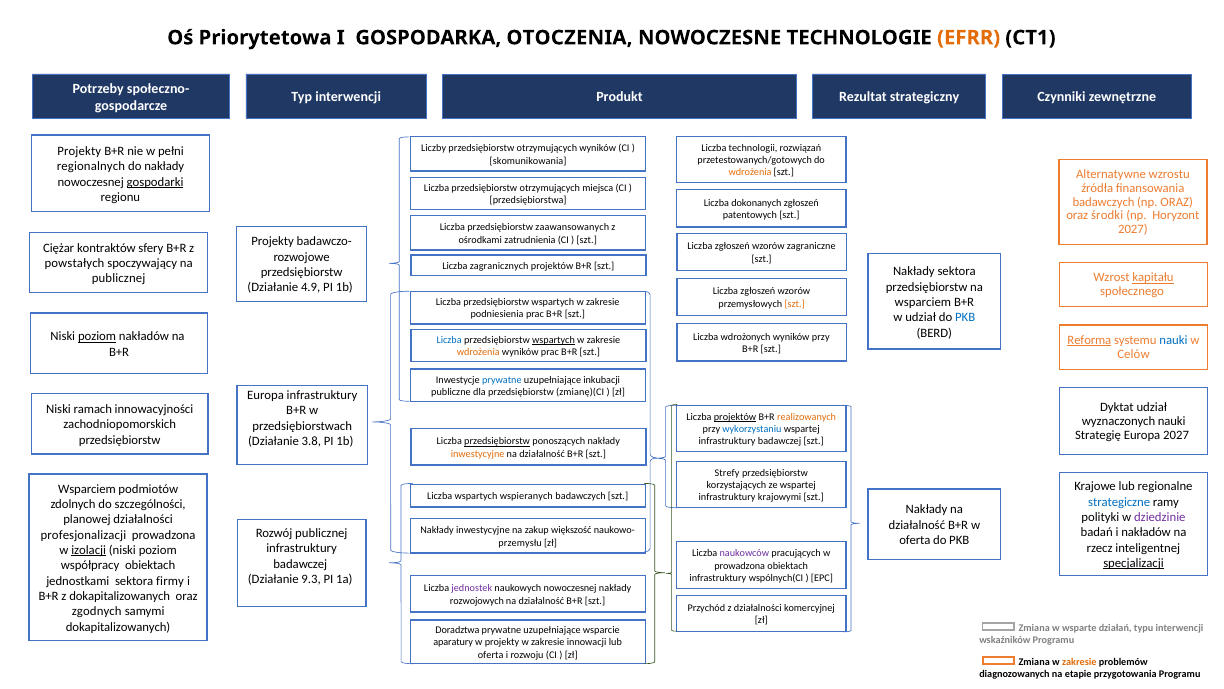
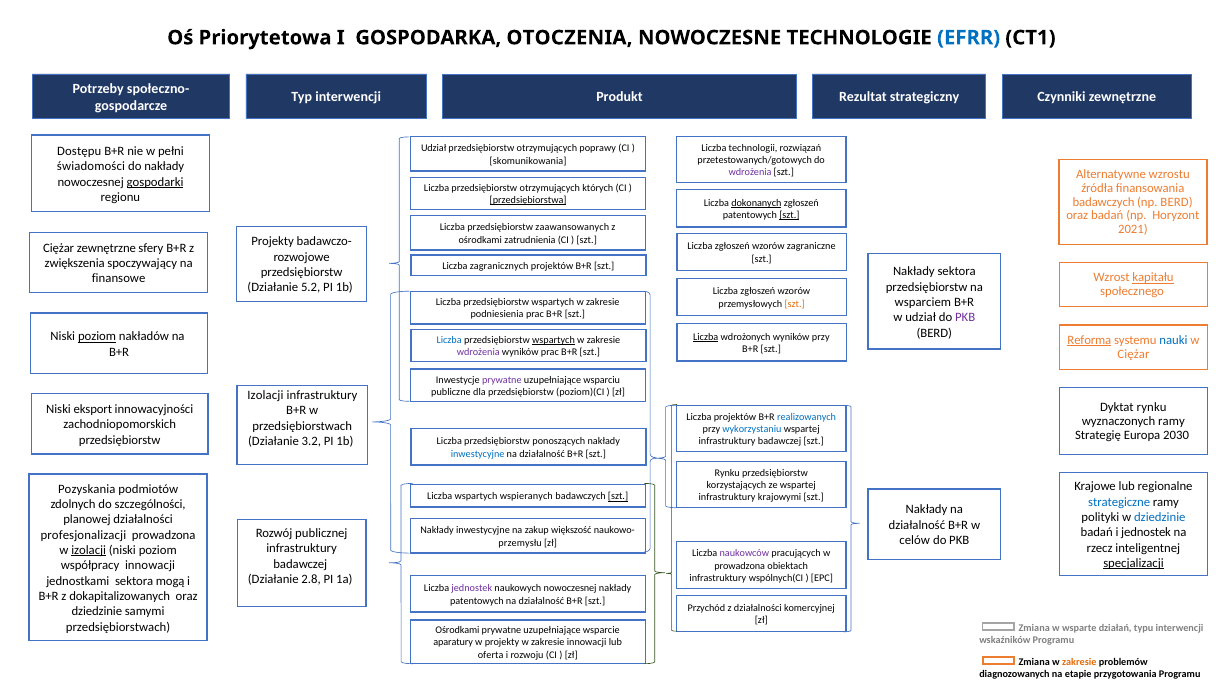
EFRR colour: orange -> blue
Liczby at (434, 149): Liczby -> Udział
otrzymujących wyników: wyników -> poprawy
Projekty at (79, 151): Projekty -> Dostępu
regionalnych: regionalnych -> świadomości
wdrożenia at (750, 172) colour: orange -> purple
miejsca: miejsca -> których
przedsiębiorstwa underline: none -> present
np ORAZ: ORAZ -> BERD
dokonanych underline: none -> present
oraz środki: środki -> badań
szt at (789, 215) underline: none -> present
2027 at (1133, 229): 2027 -> 2021
Ciężar kontraktów: kontraktów -> zewnętrzne
powstałych: powstałych -> zwiększenia
publicznej at (119, 278): publicznej -> finansowe
4.9: 4.9 -> 5.2
PKB at (965, 317) colour: blue -> purple
Liczba at (706, 337) underline: none -> present
wdrożenia at (478, 352) colour: orange -> purple
Celów at (1133, 354): Celów -> Ciężar
prywatne at (502, 380) colour: blue -> purple
inkubacji: inkubacji -> wsparciu
zmianę)(CI: zmianę)(CI -> poziom)(CI
Europa at (266, 395): Europa -> Izolacji
Dyktat udział: udział -> rynku
ramach: ramach -> eksport
projektów at (735, 417) underline: present -> none
realizowanych colour: orange -> blue
wyznaczonych nauki: nauki -> ramy
Europa 2027: 2027 -> 2030
3.8: 3.8 -> 3.2
przedsiębiorstw at (497, 441) underline: present -> none
inwestycyjne at (478, 453) colour: orange -> blue
Strefy at (727, 473): Strefy -> Rynku
Wsparciem at (87, 489): Wsparciem -> Pozyskania
szt at (618, 496) underline: none -> present
dziedzinie at (1160, 517) colour: purple -> blue
i nakładów: nakładów -> jednostek
oferta at (915, 540): oferta -> celów
współpracy obiektach: obiektach -> innowacji
9.3: 9.3 -> 2.8
firmy: firmy -> mogą
rozwojowych at (477, 600): rozwojowych -> patentowych
zgodnych at (97, 611): zgodnych -> dziedzinie
dokapitalizowanych at (118, 627): dokapitalizowanych -> przedsiębiorstwach
Doradztwa at (457, 630): Doradztwa -> Ośrodkami
